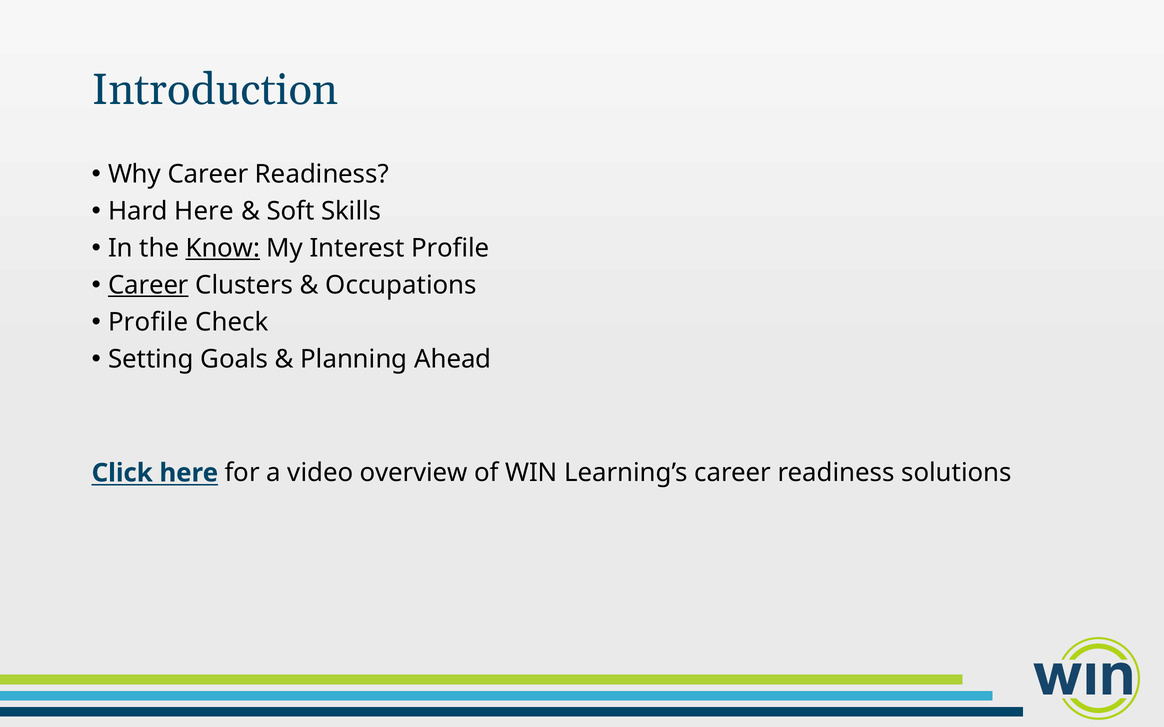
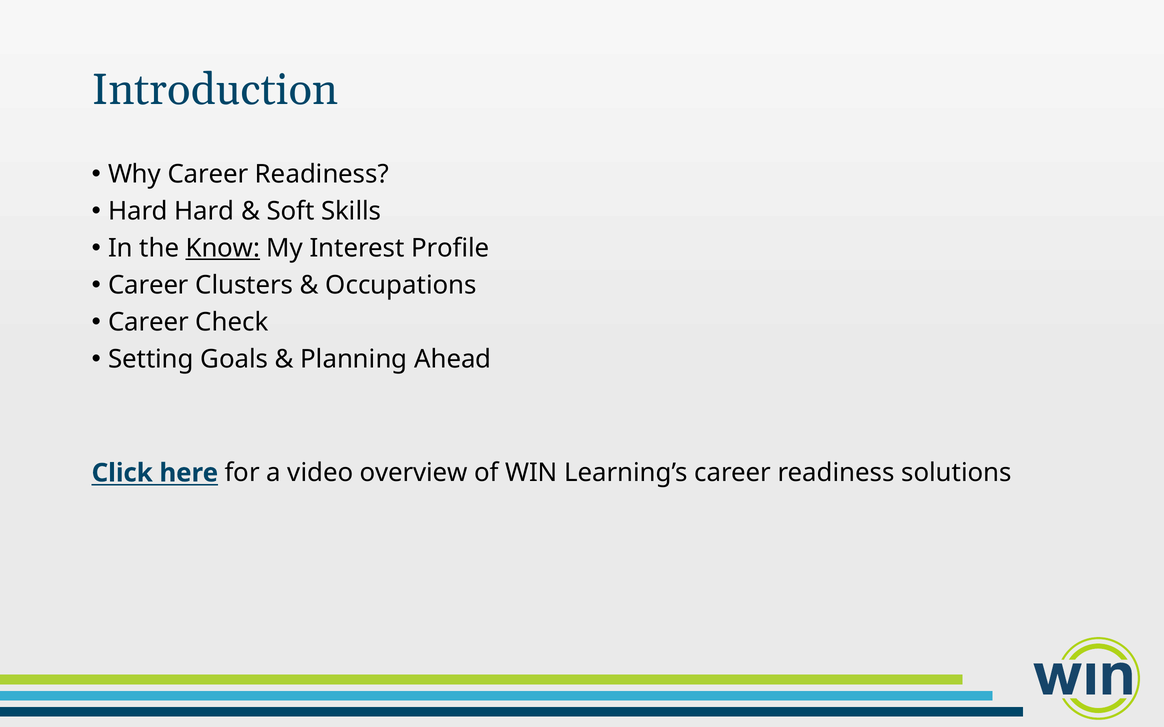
Hard Here: Here -> Hard
Career at (148, 285) underline: present -> none
Profile at (148, 322): Profile -> Career
